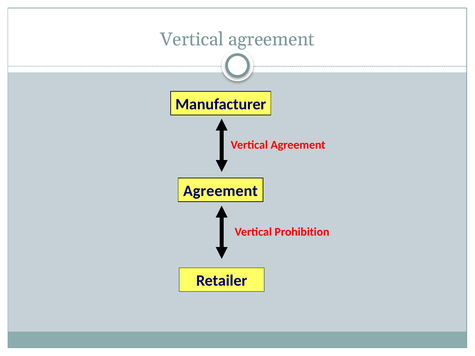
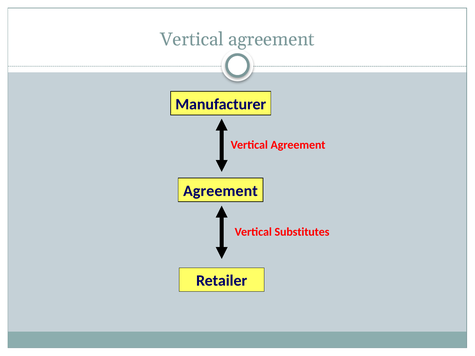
Prohibition: Prohibition -> Substitutes
